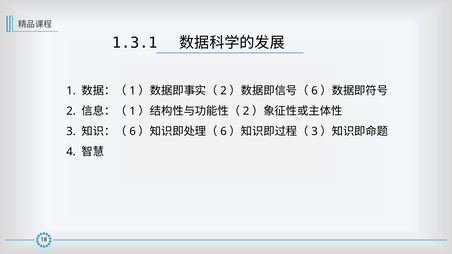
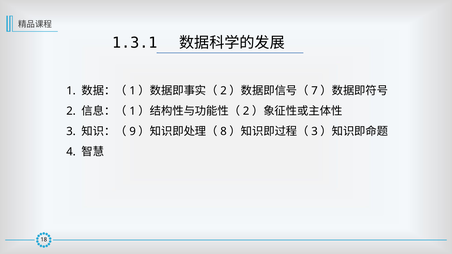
6 at (315, 91): 6 -> 7
6 at (133, 131): 6 -> 9
6 at (224, 131): 6 -> 8
